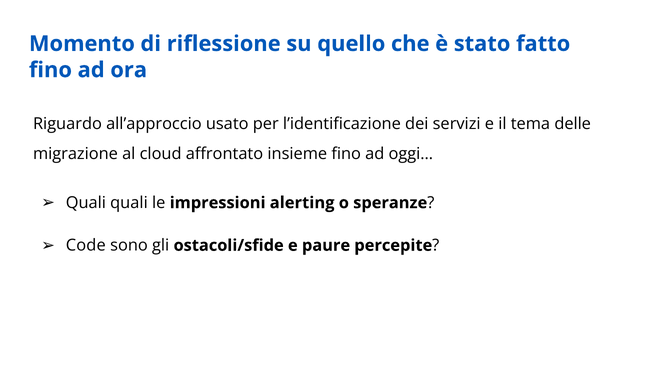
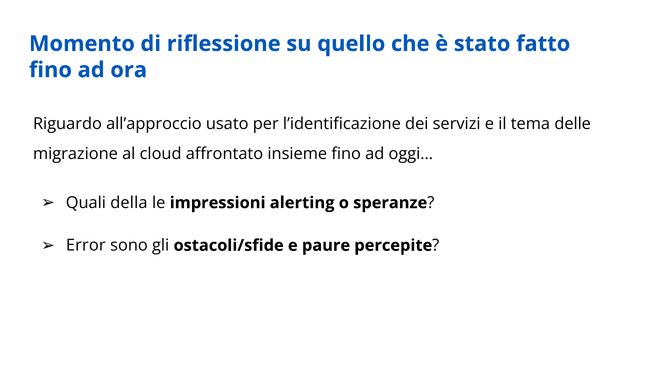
Quali quali: quali -> della
Code: Code -> Error
